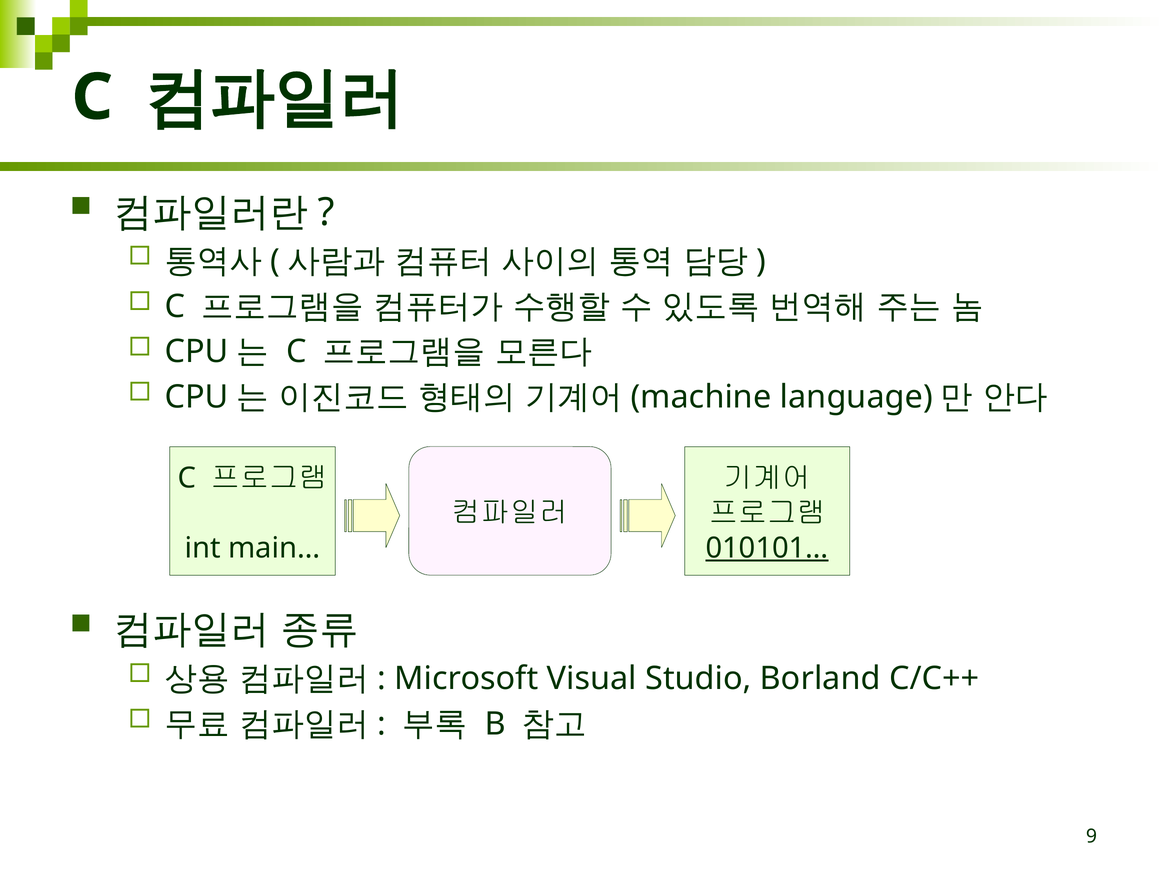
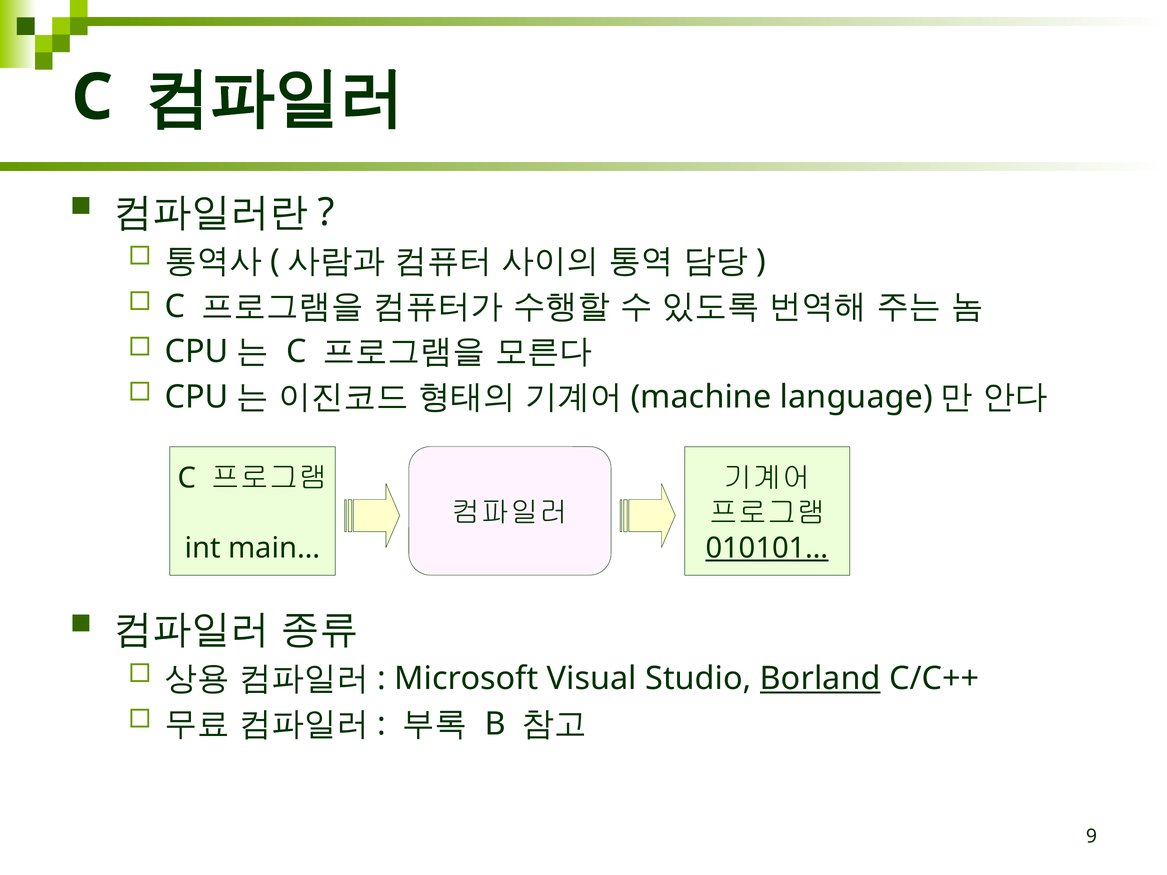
Borland underline: none -> present
